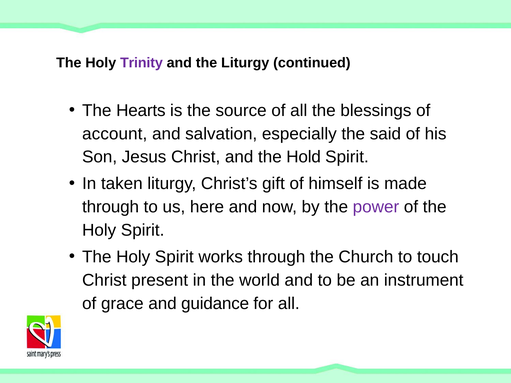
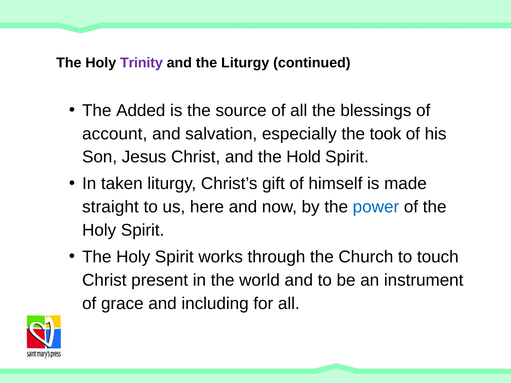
Hearts: Hearts -> Added
said: said -> took
through at (111, 207): through -> straight
power colour: purple -> blue
guidance: guidance -> including
